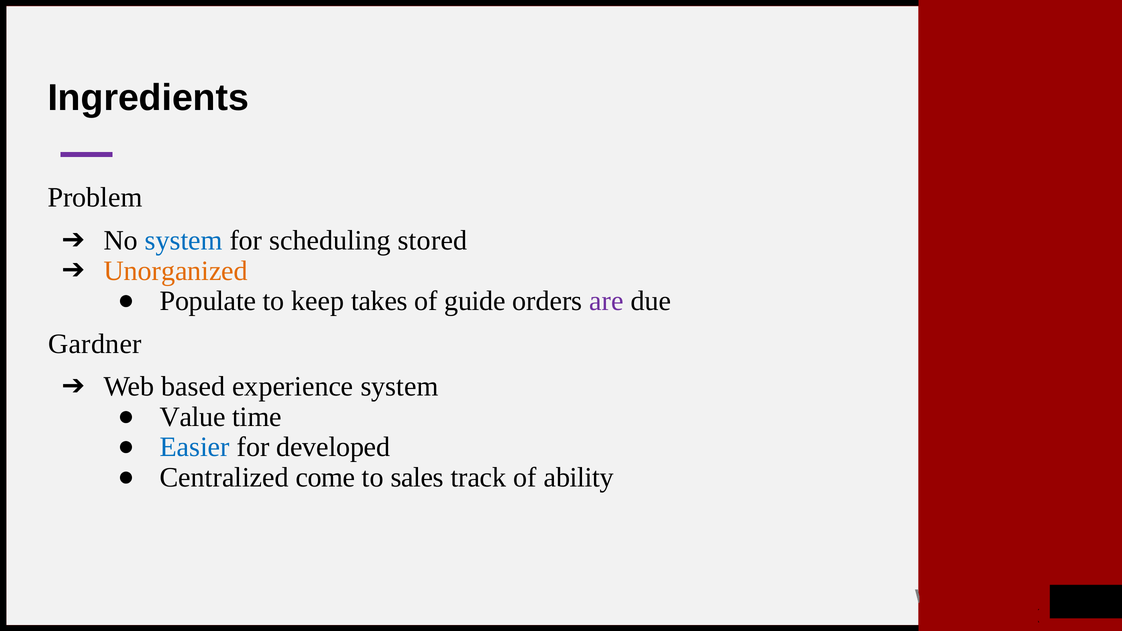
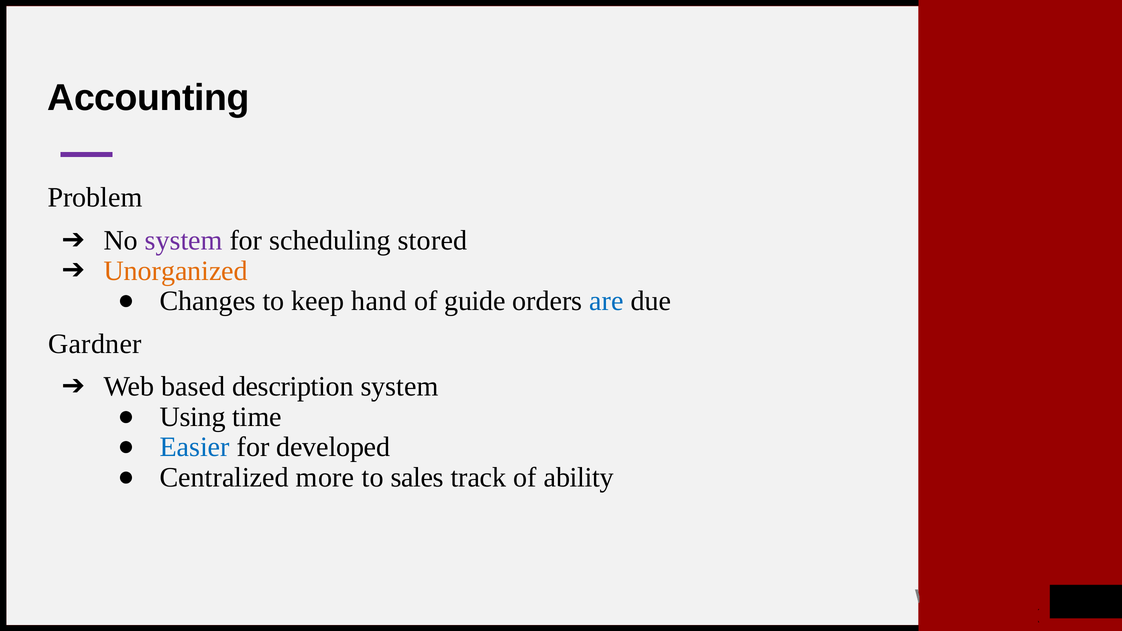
Ingredients: Ingredients -> Accounting
system at (184, 241) colour: blue -> purple
Populate: Populate -> Changes
takes: takes -> hand
are colour: purple -> blue
experience: experience -> description
Value: Value -> Using
come: come -> more
